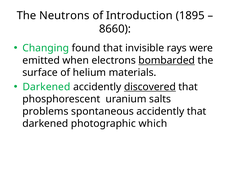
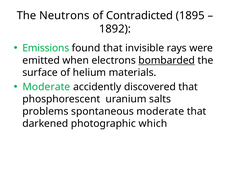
Introduction: Introduction -> Contradicted
8660: 8660 -> 1892
Changing: Changing -> Emissions
Darkened at (46, 87): Darkened -> Moderate
discovered underline: present -> none
spontaneous accidently: accidently -> moderate
